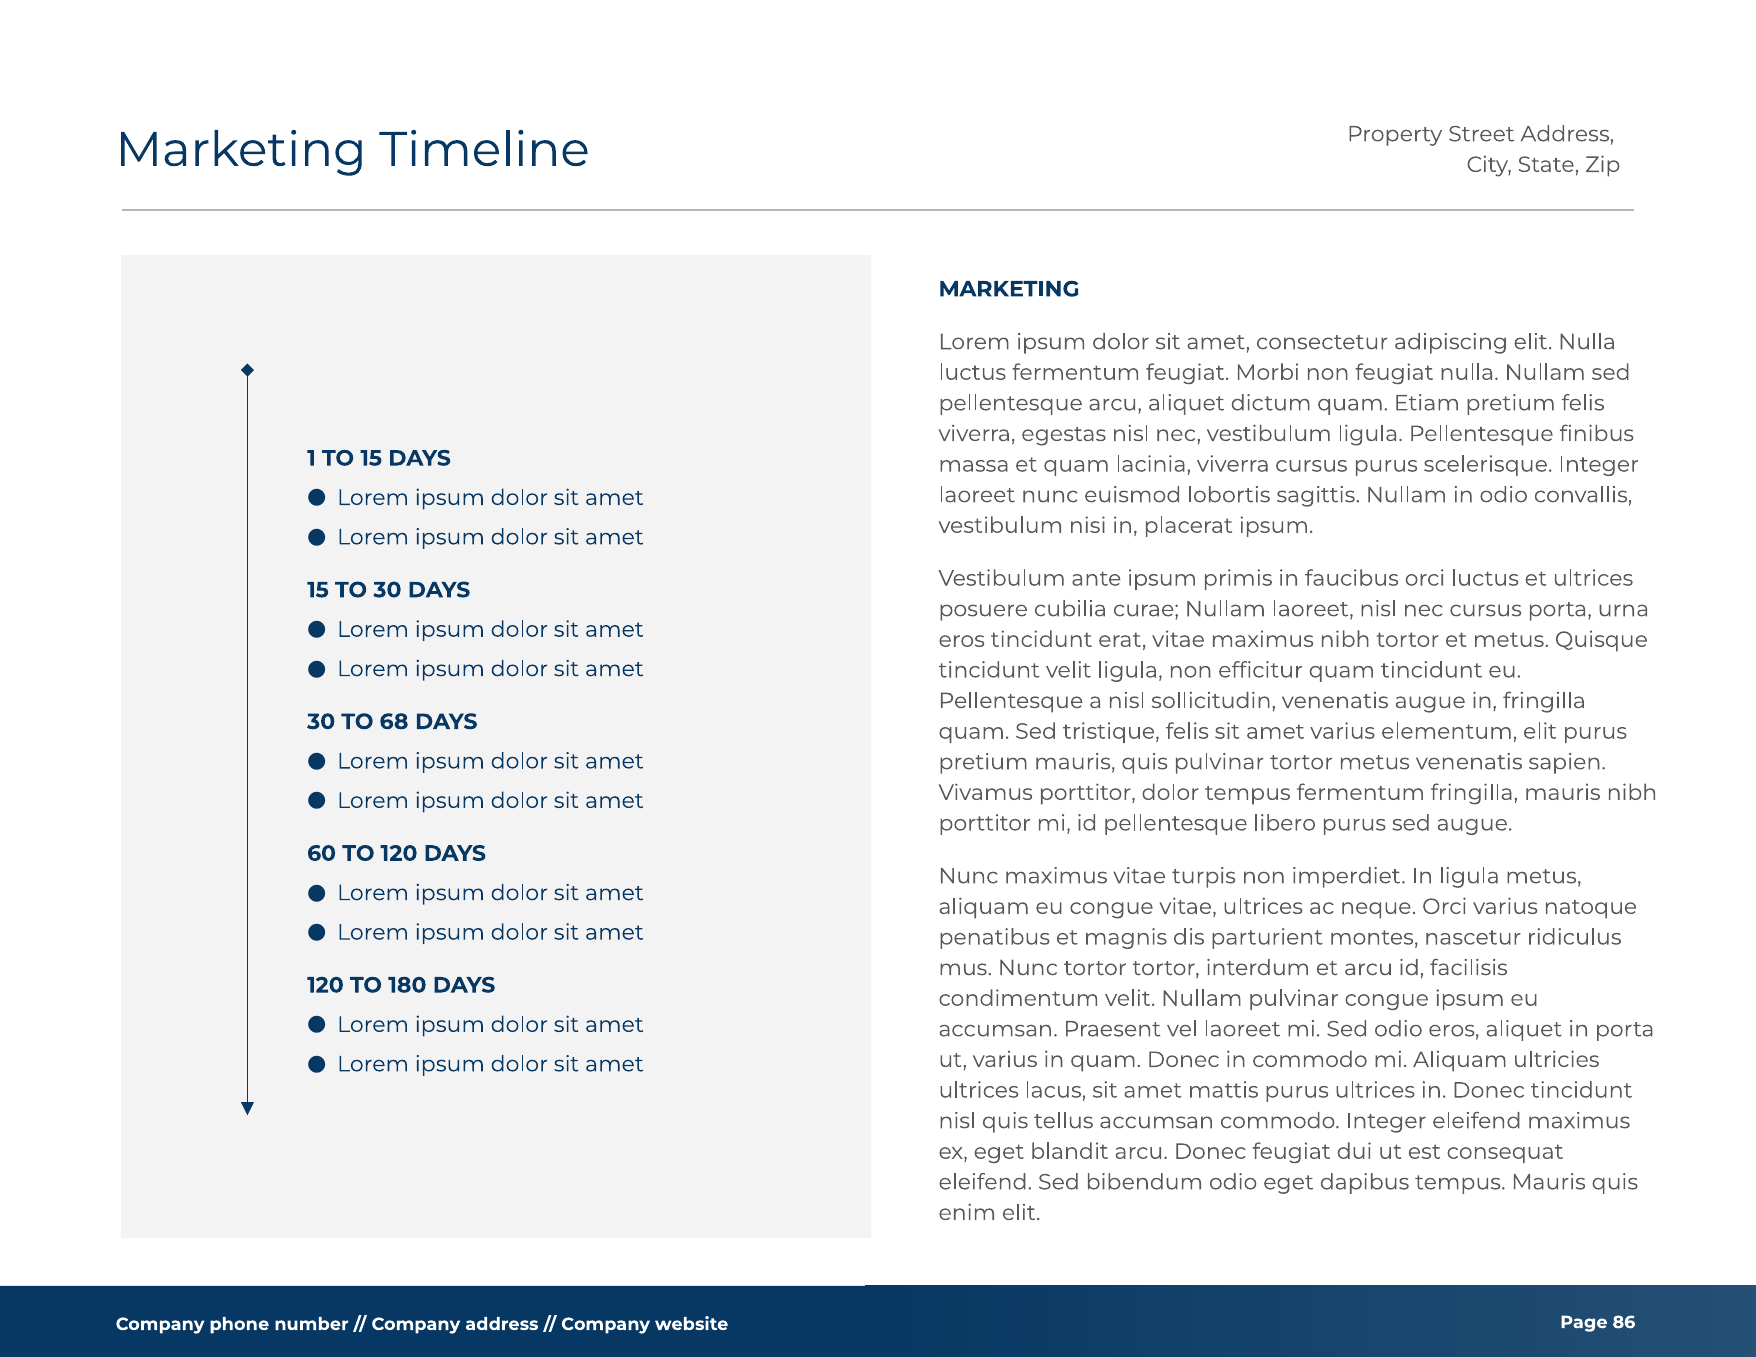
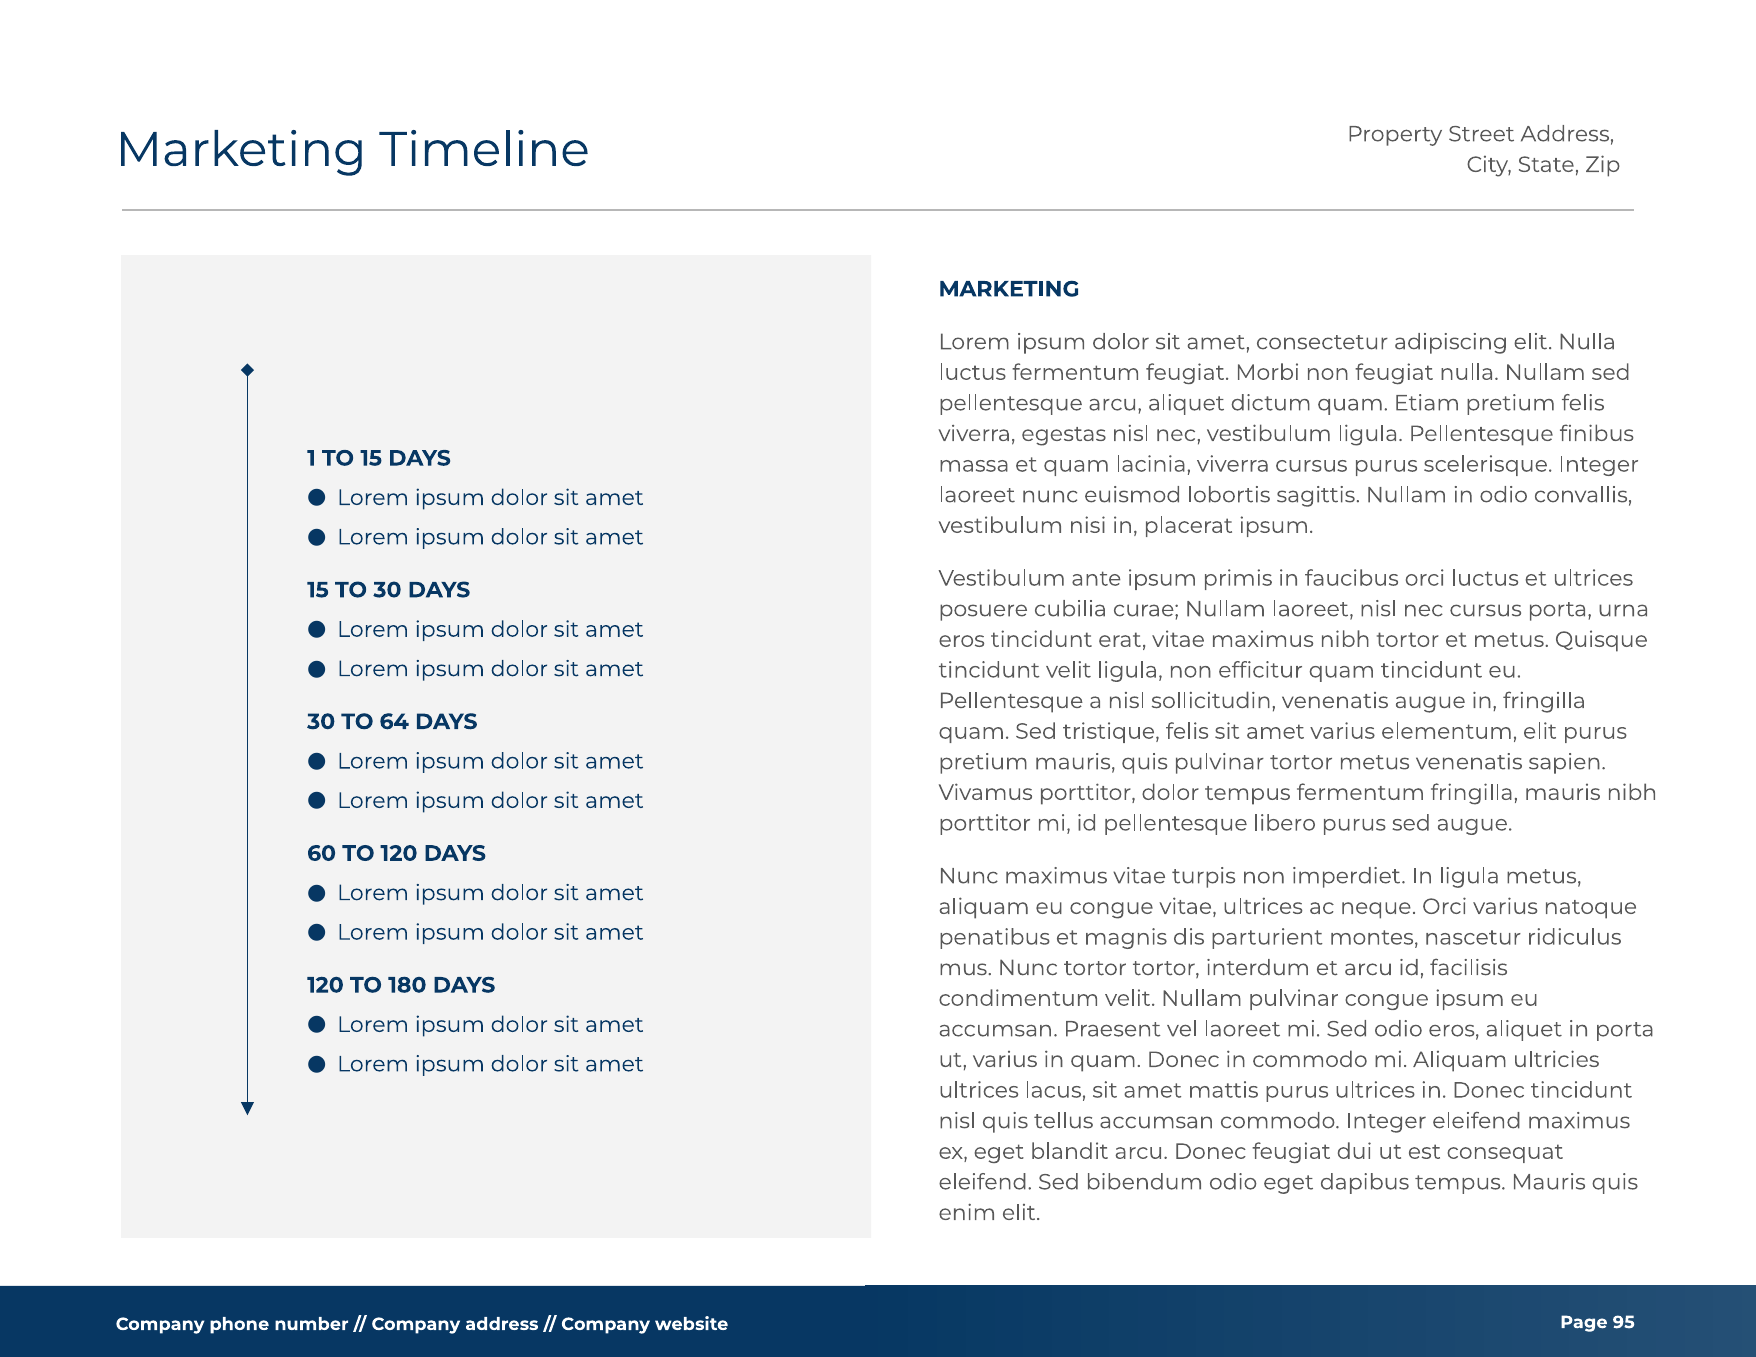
68: 68 -> 64
86: 86 -> 95
